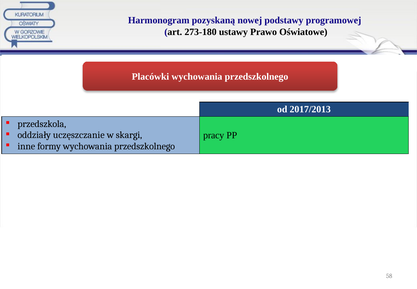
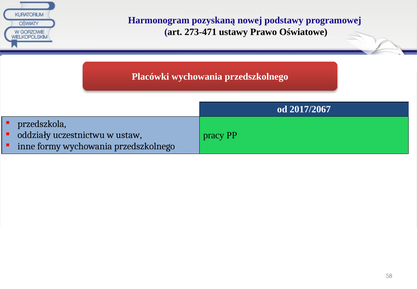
273-180: 273-180 -> 273-471
2017/2013: 2017/2013 -> 2017/2067
uczęszczanie: uczęszczanie -> uczestnictwu
skargi: skargi -> ustaw
